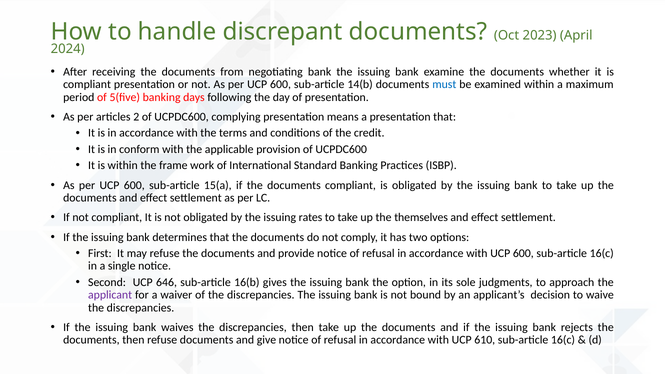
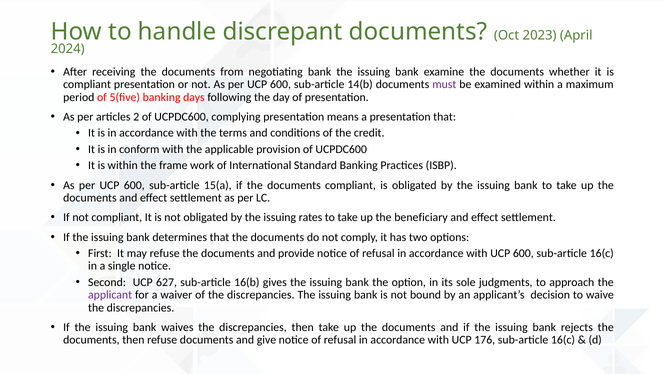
must colour: blue -> purple
themselves: themselves -> beneficiary
646: 646 -> 627
610: 610 -> 176
